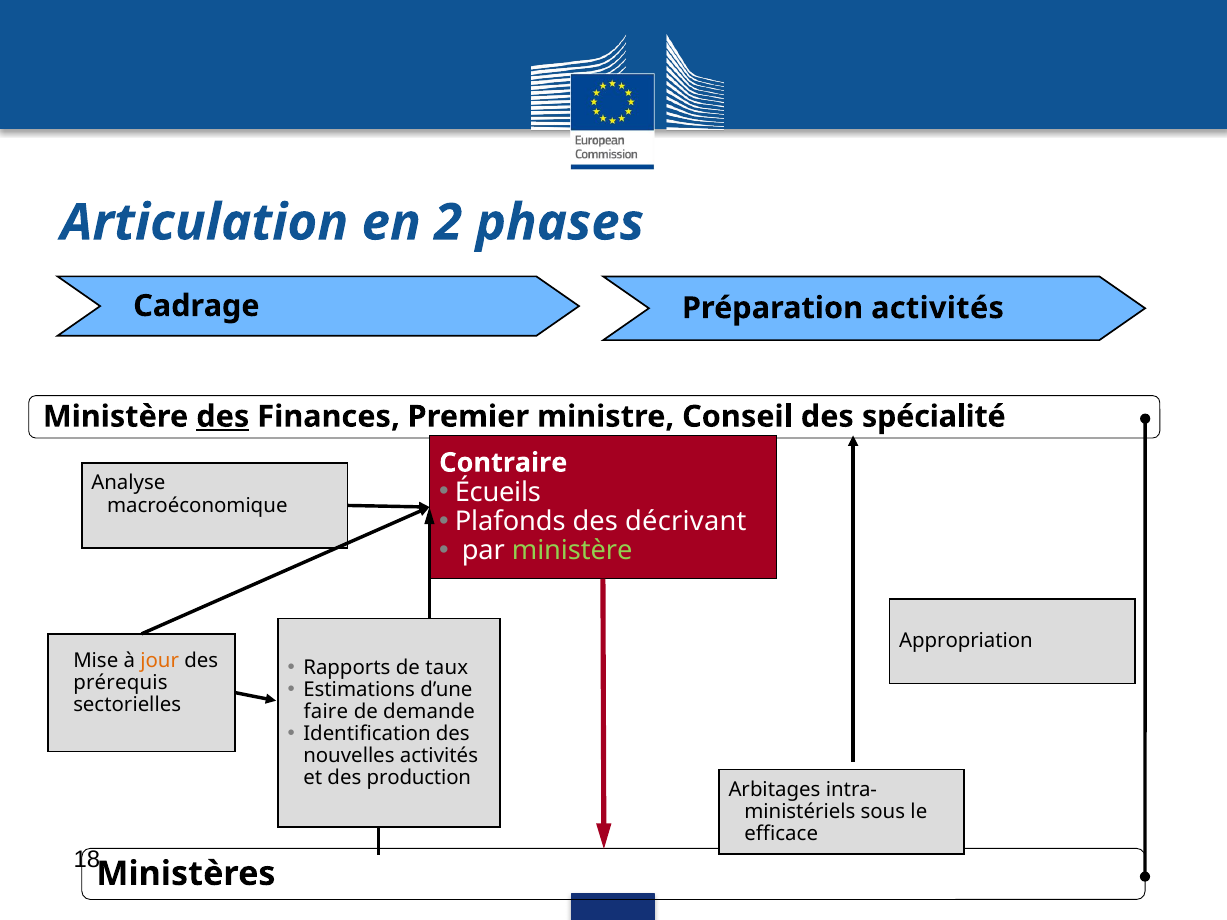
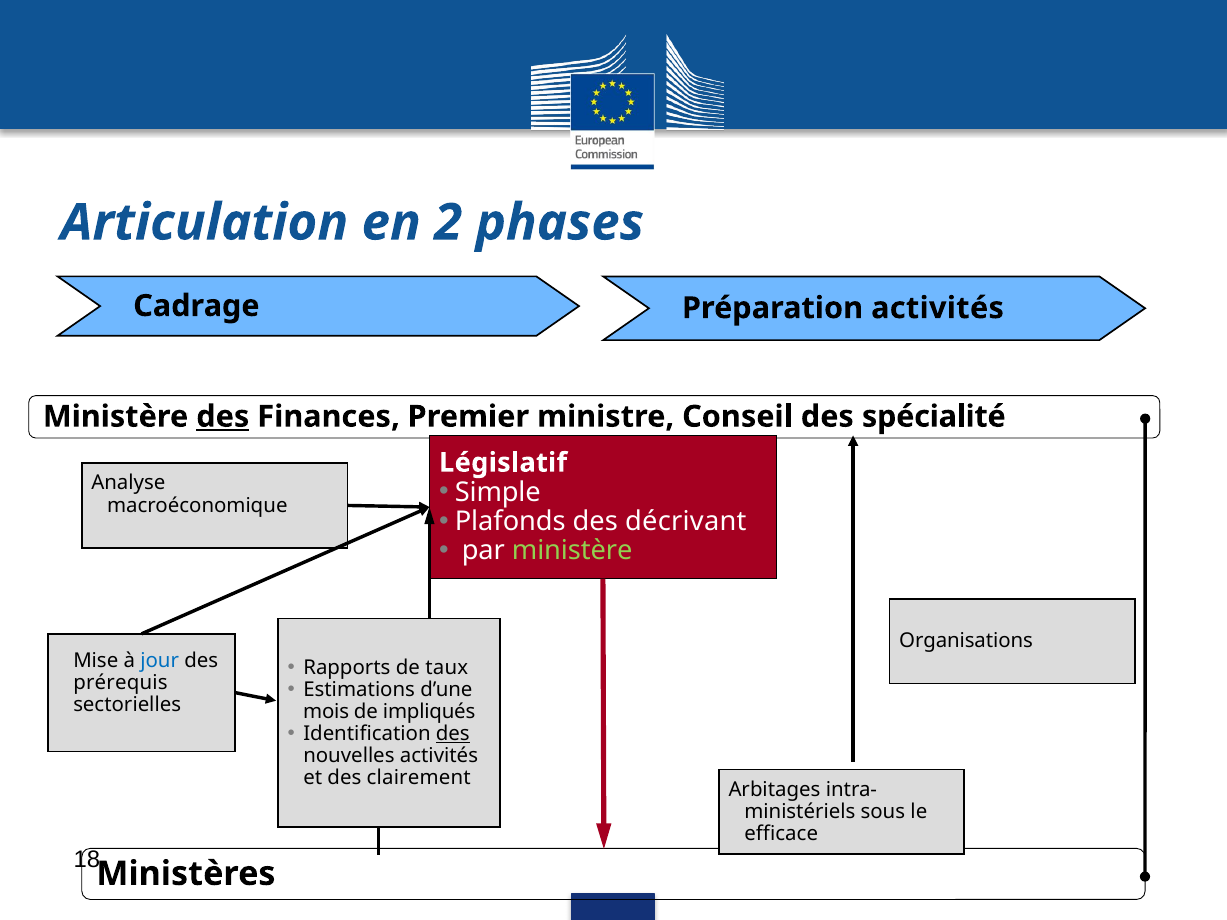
Contraire: Contraire -> Législatif
Écueils: Écueils -> Simple
Appropriation: Appropriation -> Organisations
jour colour: orange -> blue
faire: faire -> mois
demande: demande -> impliqués
des at (453, 734) underline: none -> present
production: production -> clairement
